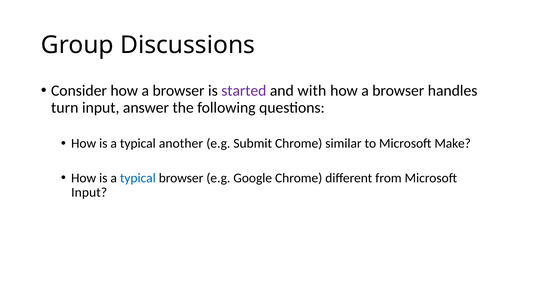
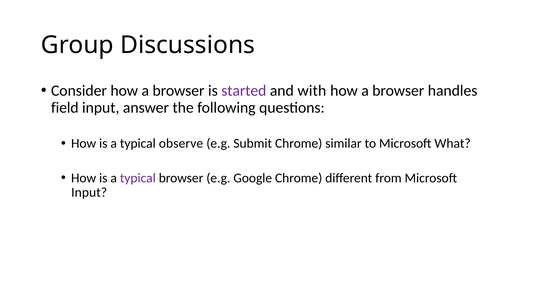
turn: turn -> field
another: another -> observe
Make: Make -> What
typical at (138, 178) colour: blue -> purple
